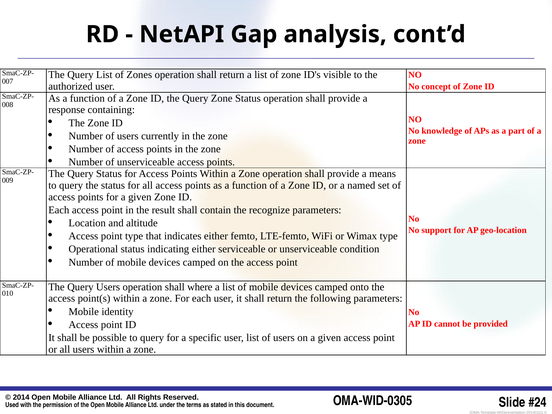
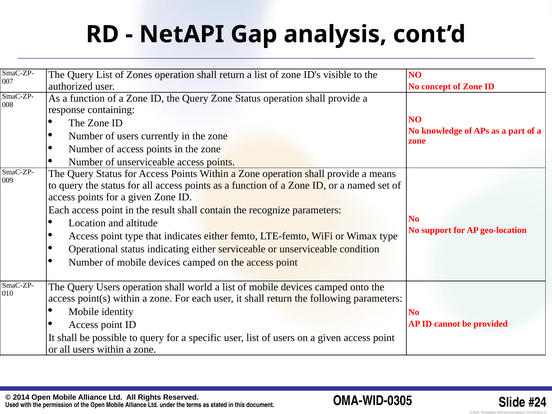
where: where -> world
